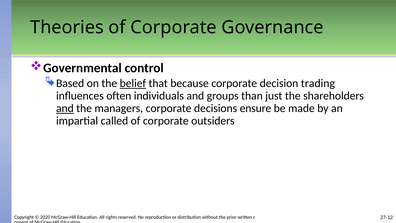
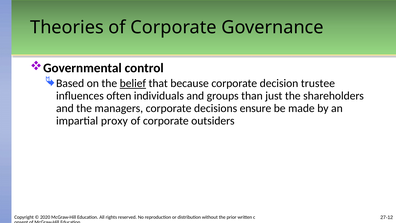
trading: trading -> trustee
and at (65, 108) underline: present -> none
called: called -> proxy
